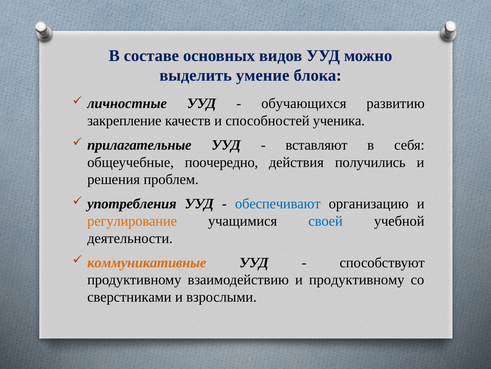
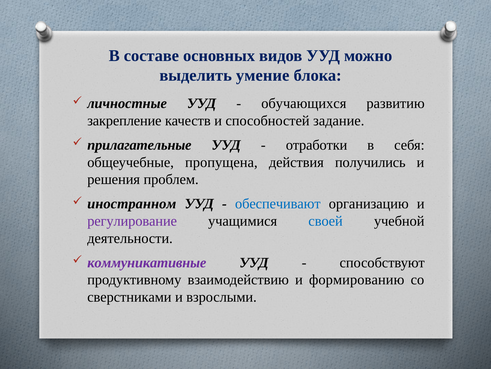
ученика: ученика -> задание
вставляют: вставляют -> отработки
поочередно: поочередно -> пропущена
употребления: употребления -> иностранном
регулирование colour: orange -> purple
коммуникативные colour: orange -> purple
и продуктивному: продуктивному -> формированию
